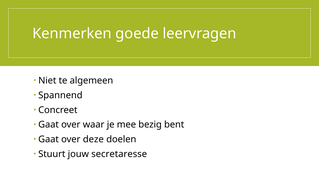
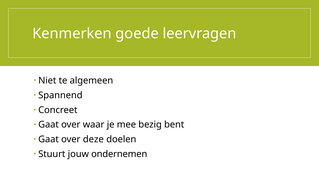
secretaresse: secretaresse -> ondernemen
